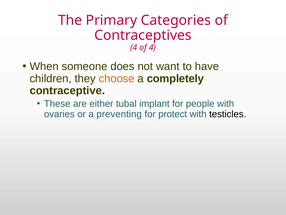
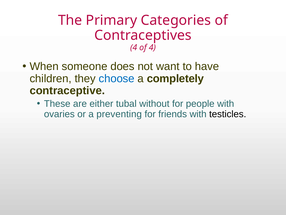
choose colour: orange -> blue
implant: implant -> without
protect: protect -> friends
